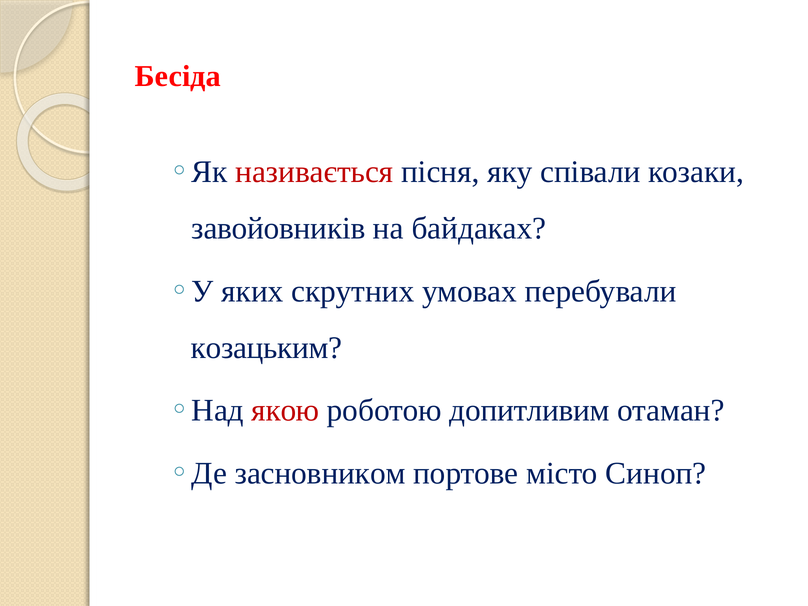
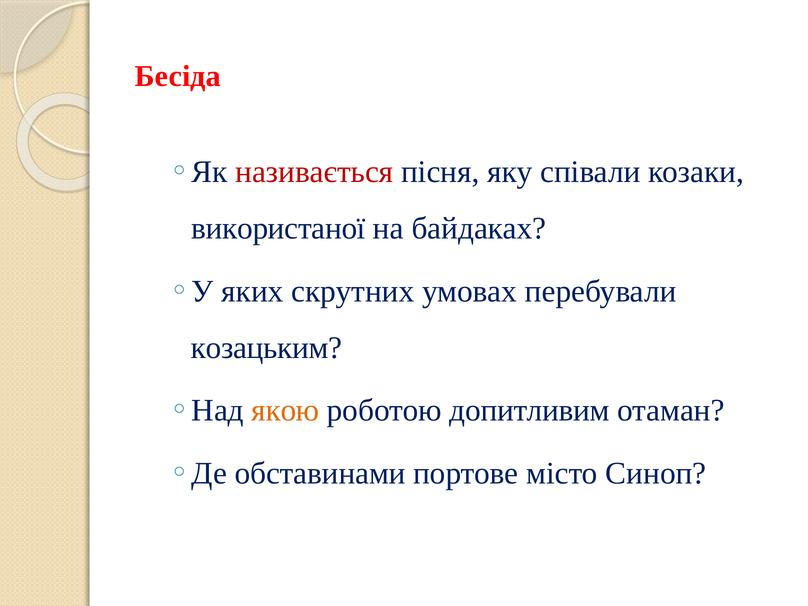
завойовників: завойовників -> використаної
якою colour: red -> orange
засновником: засновником -> обставинами
